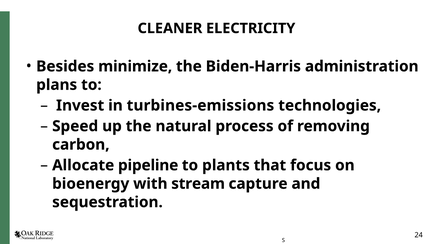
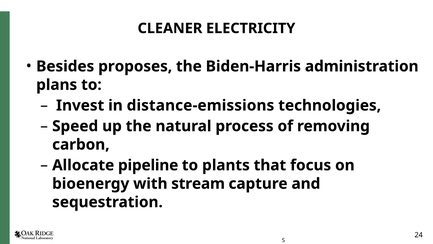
minimize: minimize -> proposes
turbines-emissions: turbines-emissions -> distance-emissions
